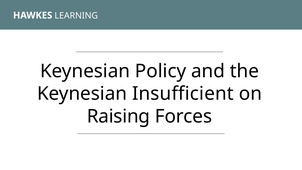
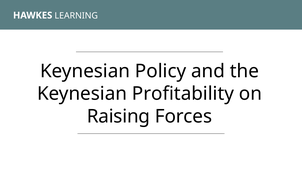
Insufficient: Insufficient -> Profitability
